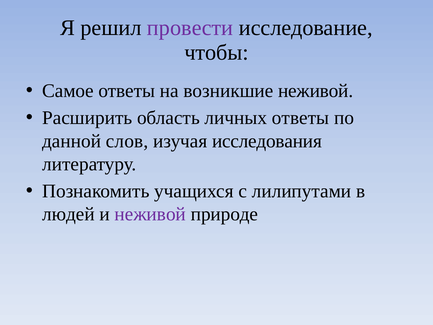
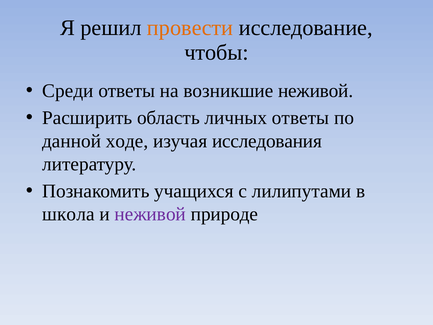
провести colour: purple -> orange
Самое: Самое -> Среди
слов: слов -> ходе
людей: людей -> школа
